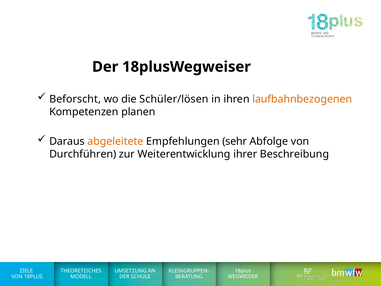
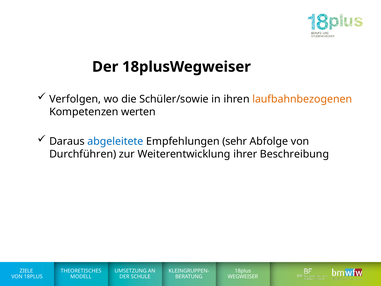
Beforscht: Beforscht -> Verfolgen
Schüler/lösen: Schüler/lösen -> Schüler/sowie
planen: planen -> werten
abgeleitete colour: orange -> blue
